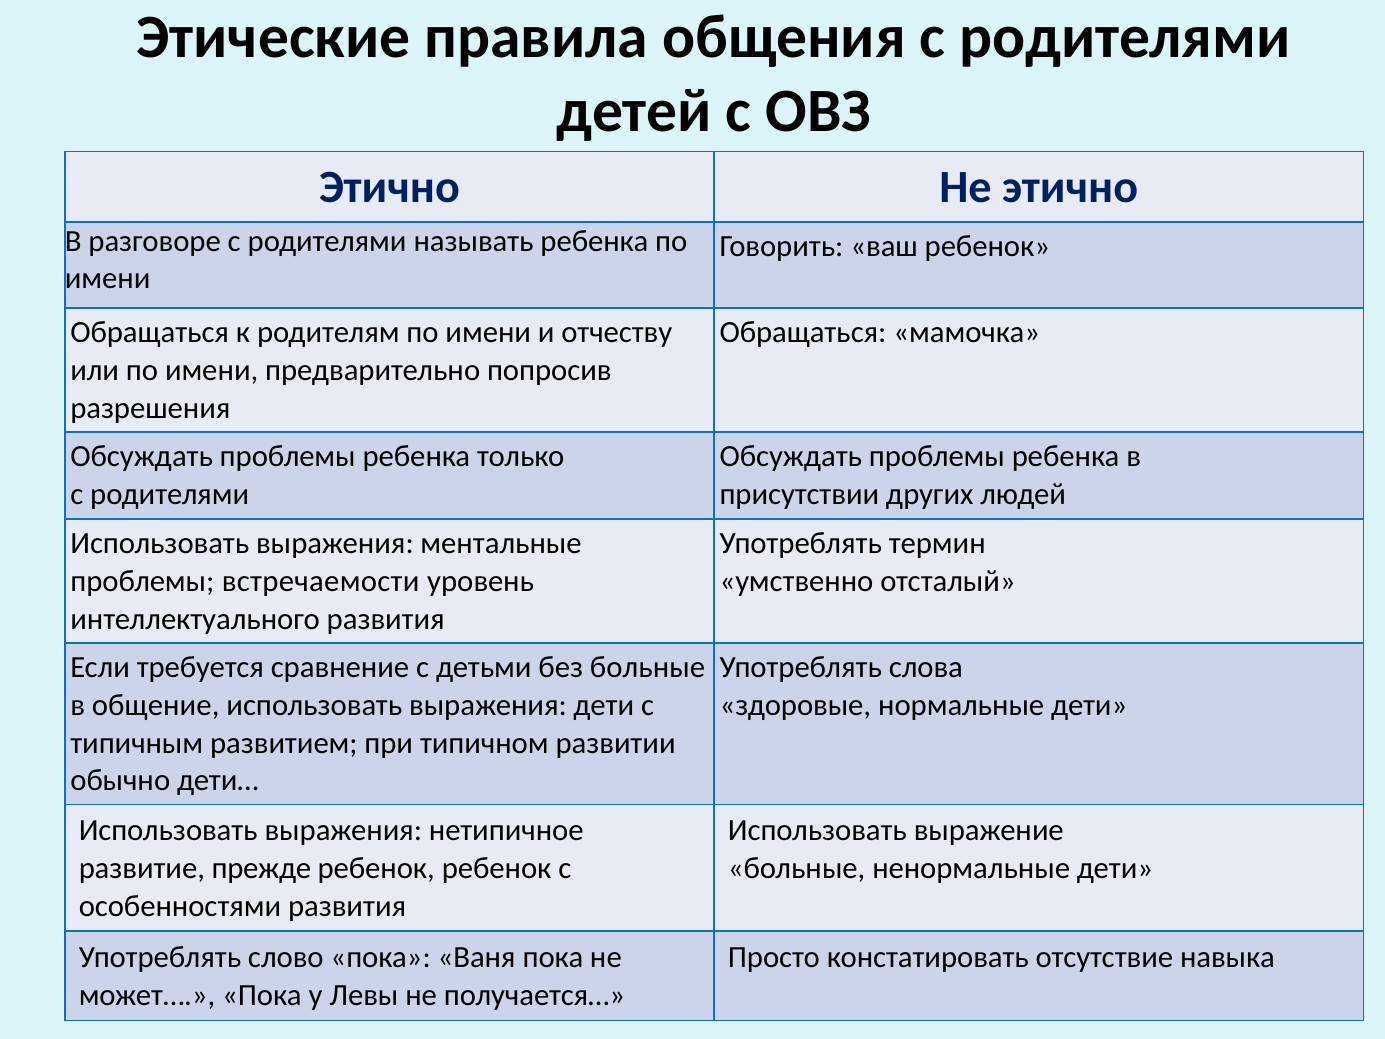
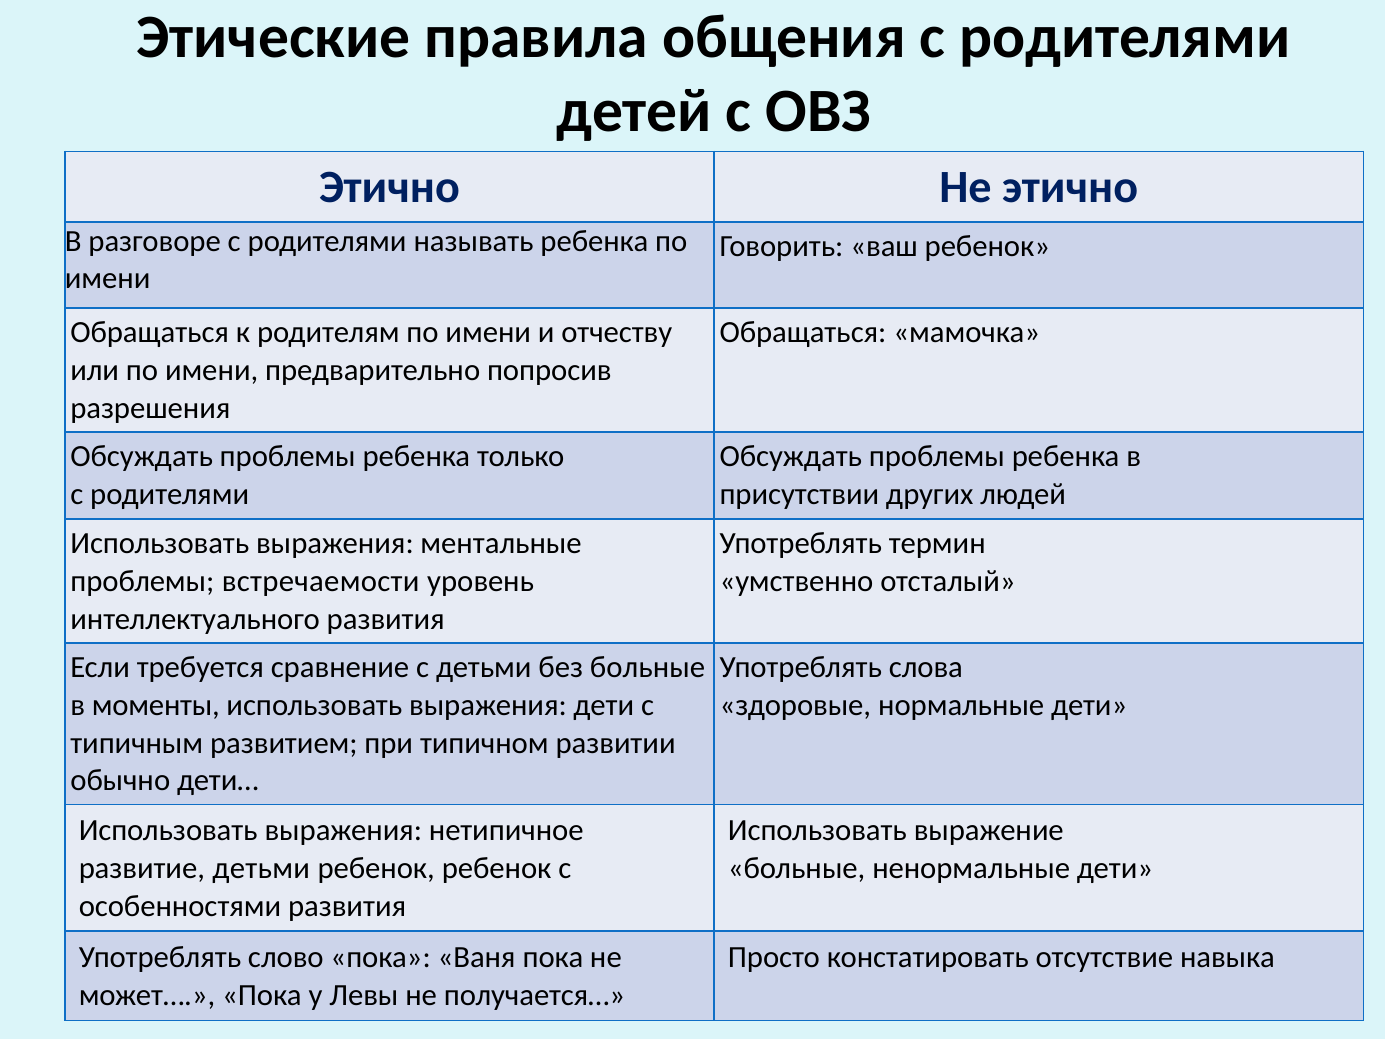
общение: общение -> моменты
развитие прежде: прежде -> детьми
